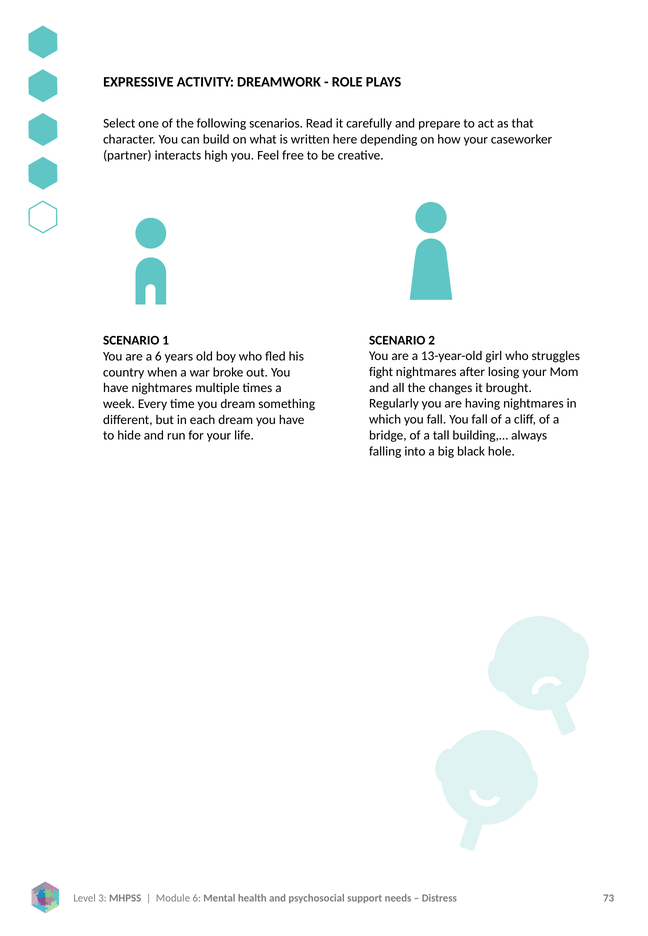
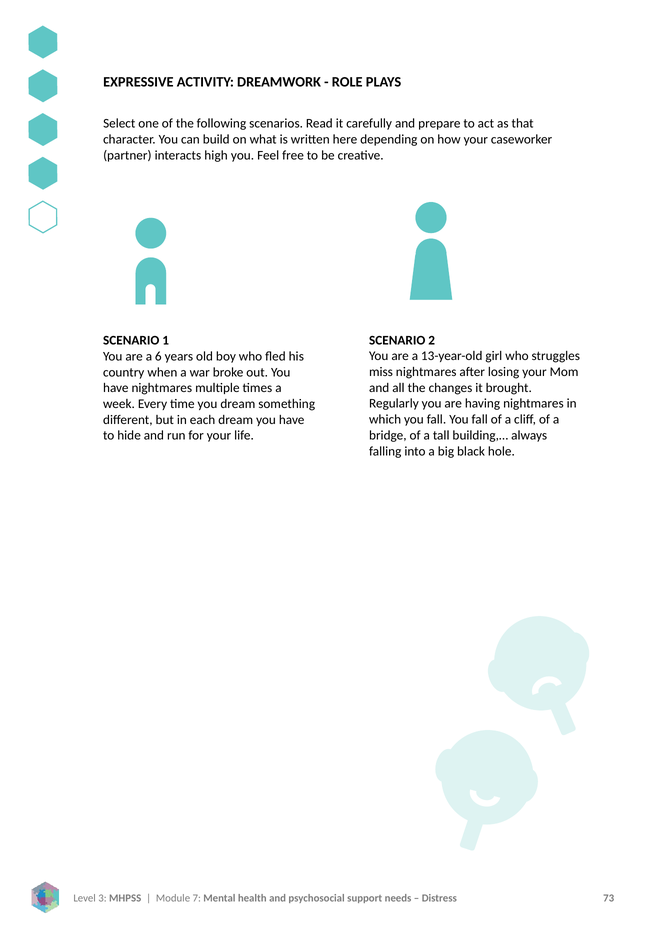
fight: fight -> miss
6 at (197, 898): 6 -> 7
